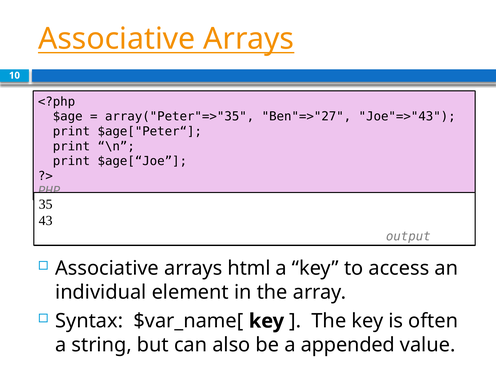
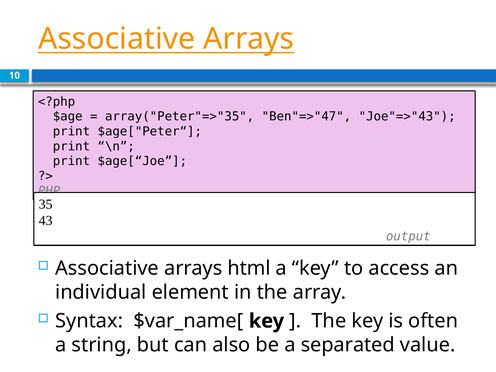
Ben"=>"27: Ben"=>"27 -> Ben"=>"47
appended: appended -> separated
